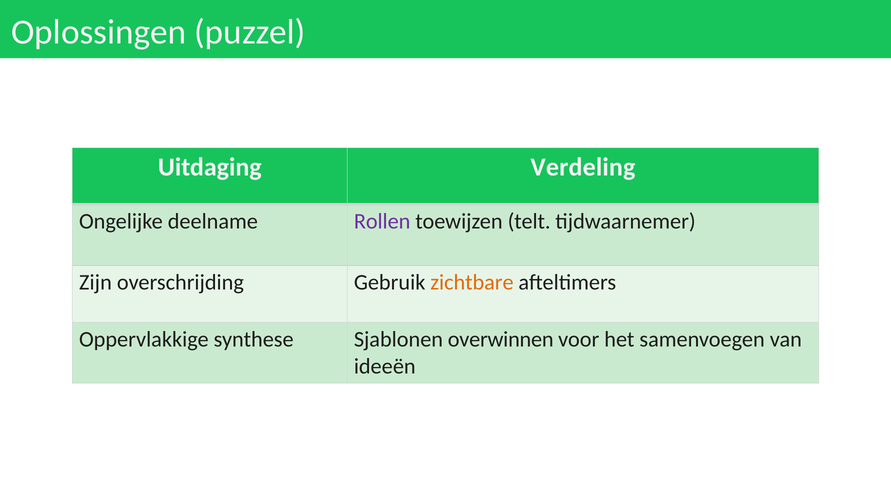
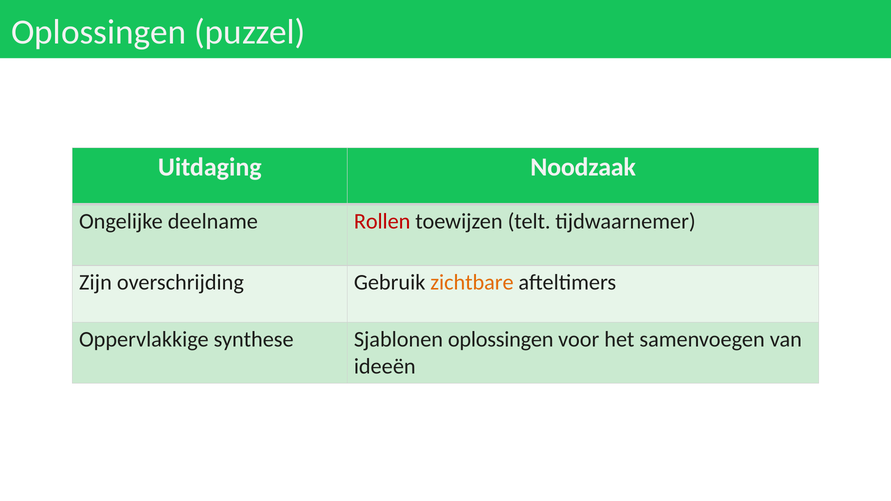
Verdeling: Verdeling -> Noodzaak
Rollen colour: purple -> red
Sjablonen overwinnen: overwinnen -> oplossingen
